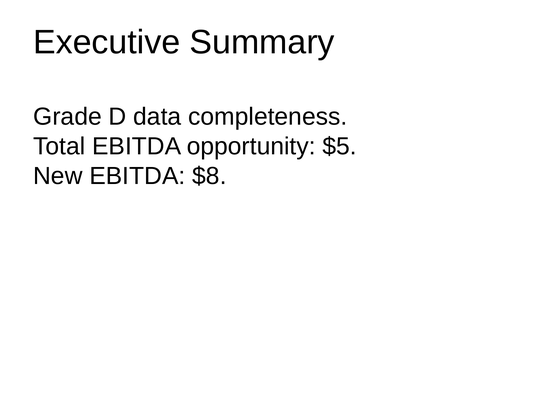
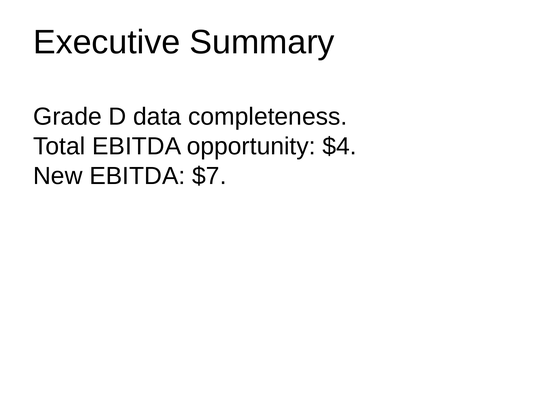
$5: $5 -> $4
$8: $8 -> $7
